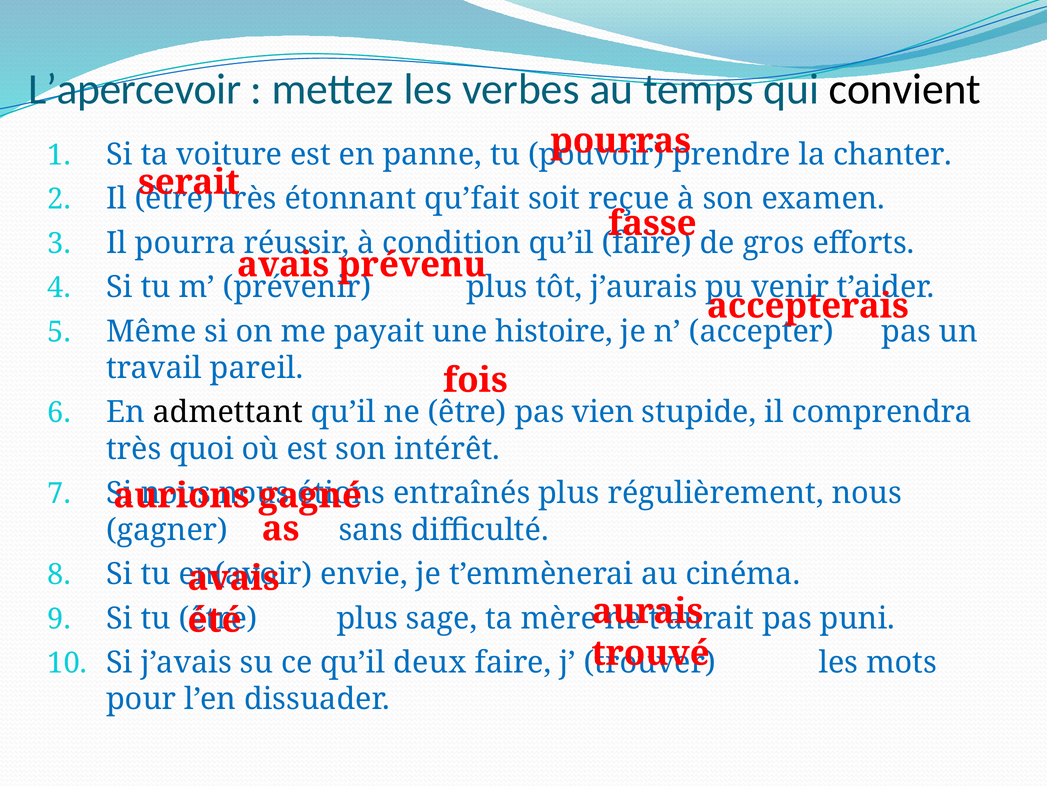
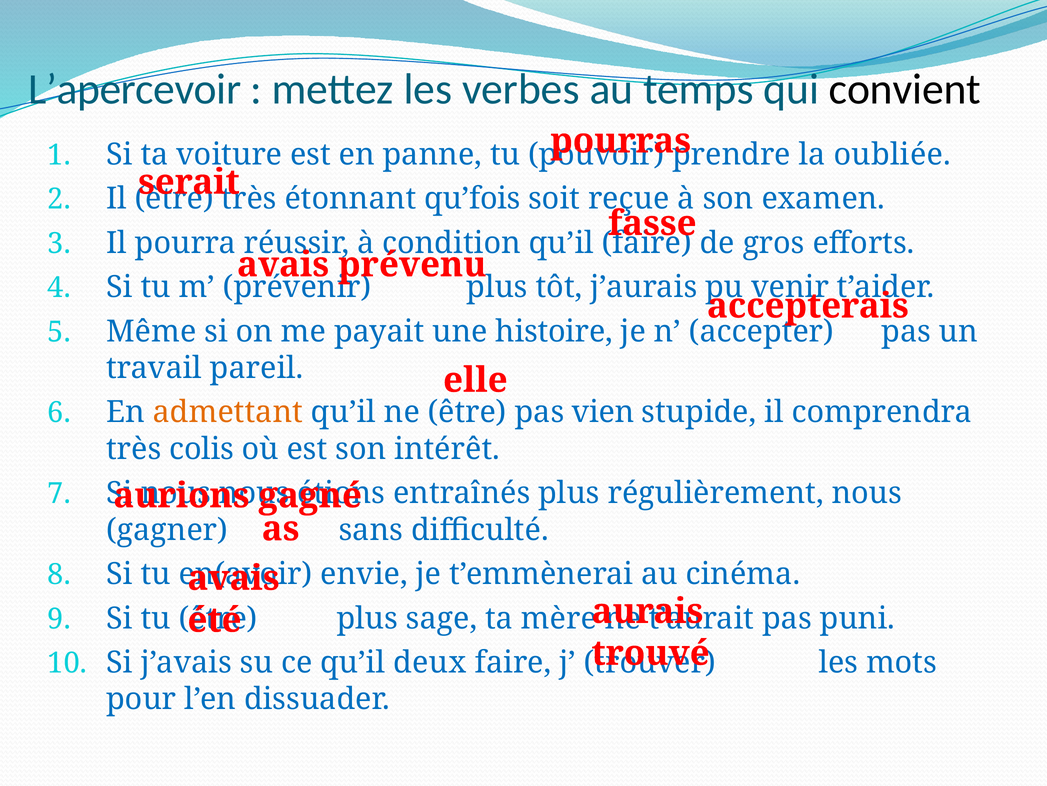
chanter: chanter -> oubliée
qu’fait: qu’fait -> qu’fois
fois: fois -> elle
admettant colour: black -> orange
quoi: quoi -> colis
